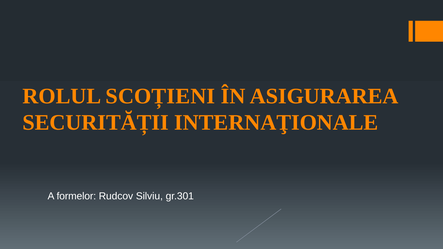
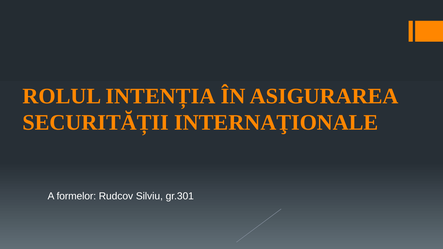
SCOȚIENI: SCOȚIENI -> INTENȚIA
